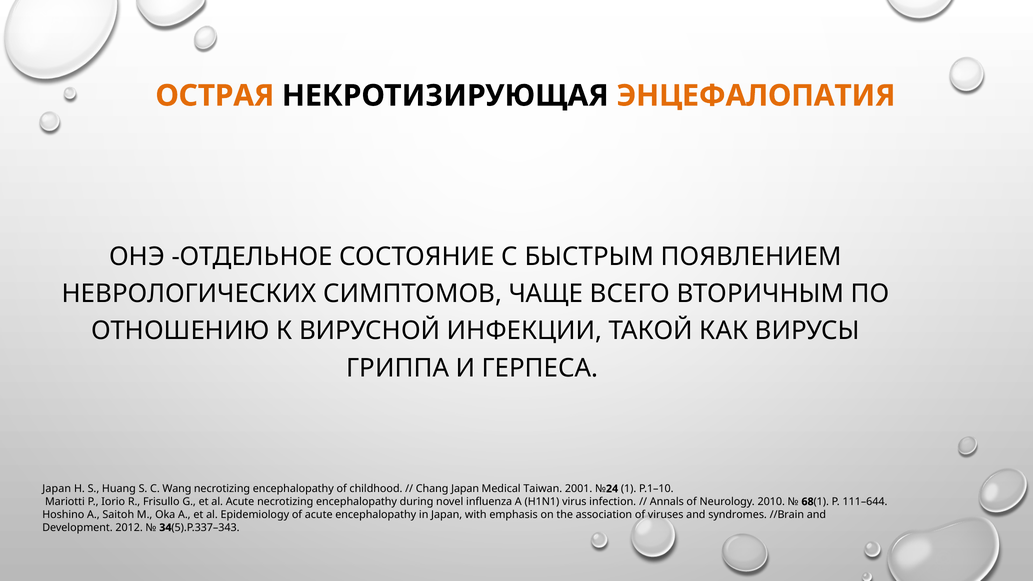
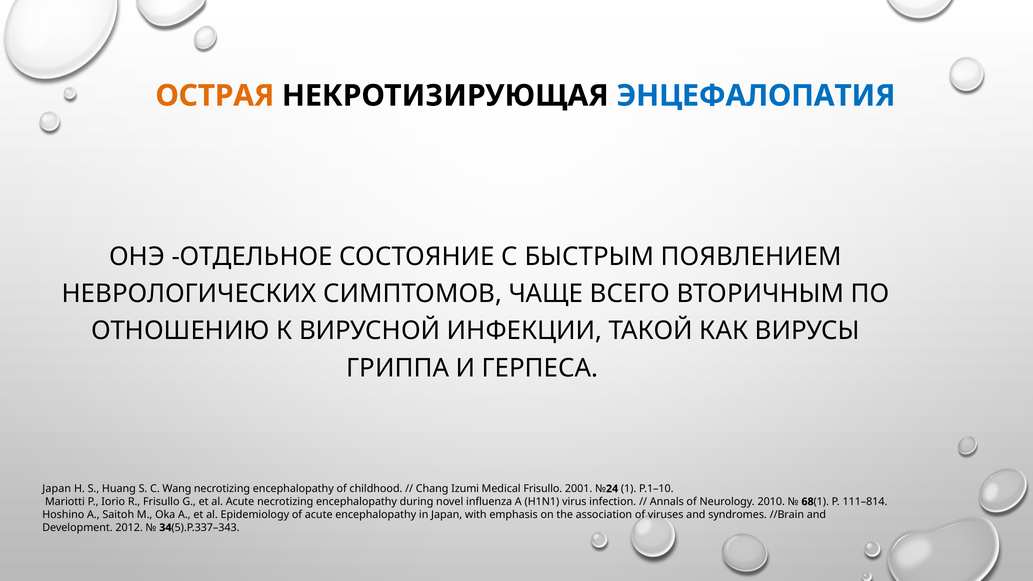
ЭНЦЕФАЛОПАТИЯ colour: orange -> blue
Chang Japan: Japan -> Izumi
Medical Taiwan: Taiwan -> Frisullo
111–644: 111–644 -> 111–814
